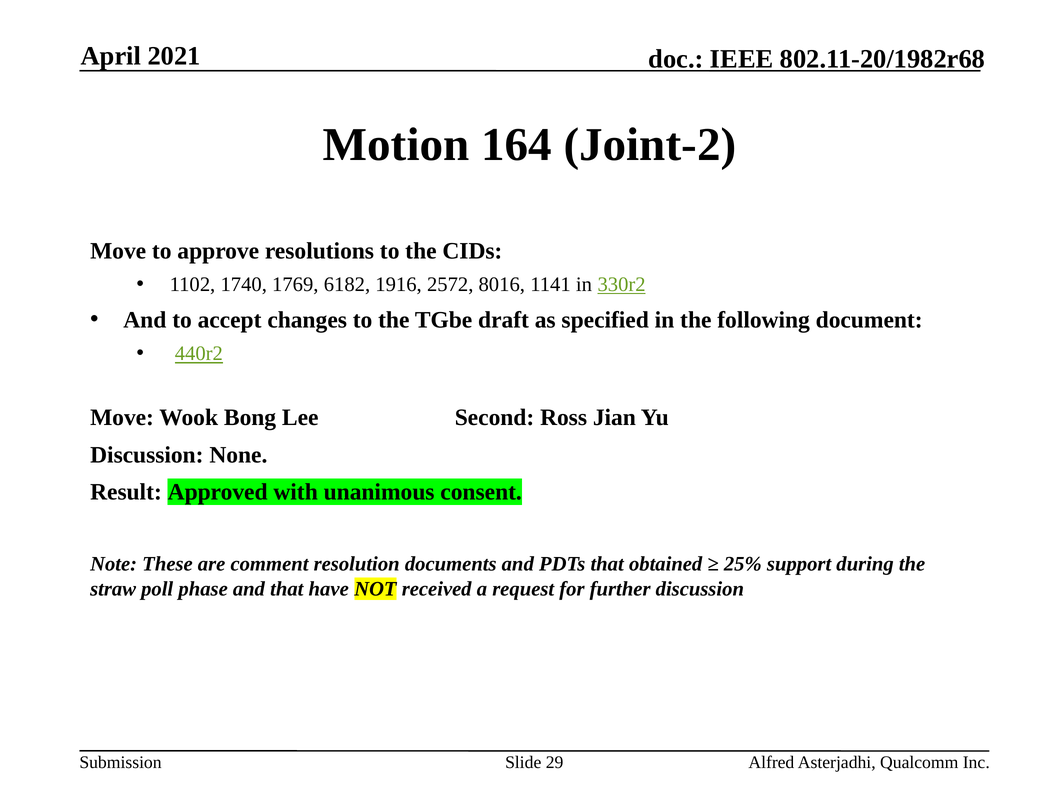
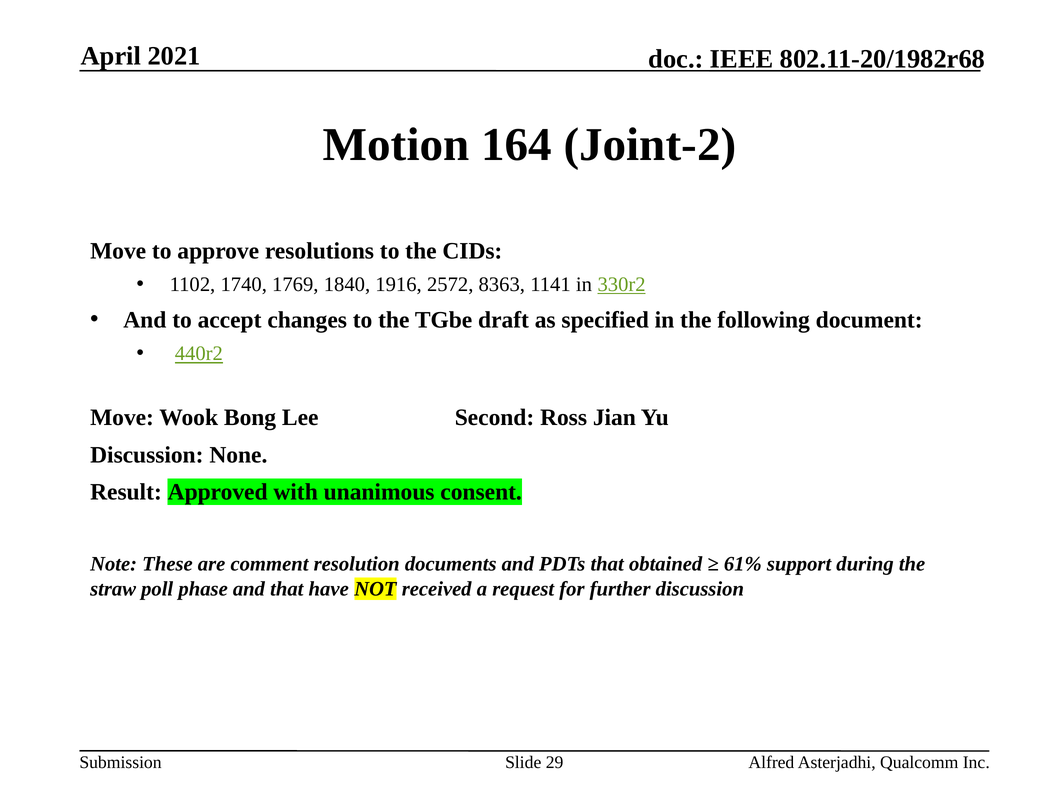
6182: 6182 -> 1840
8016: 8016 -> 8363
25%: 25% -> 61%
